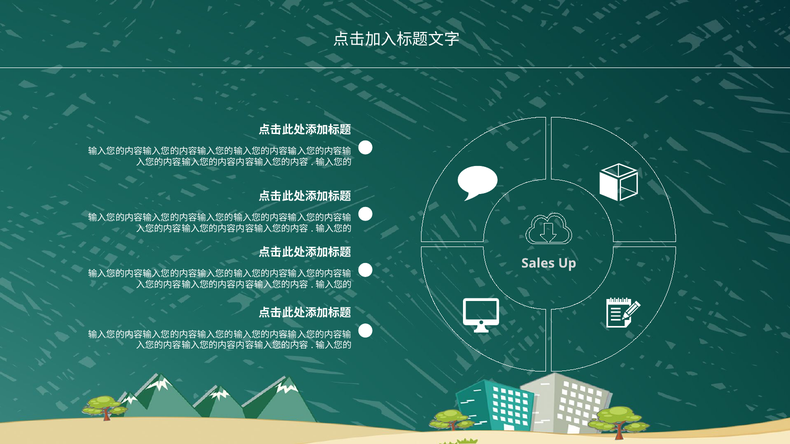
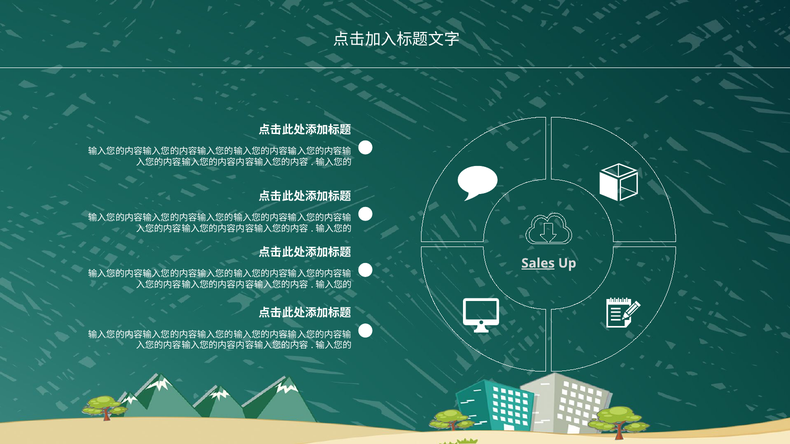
Sales underline: none -> present
